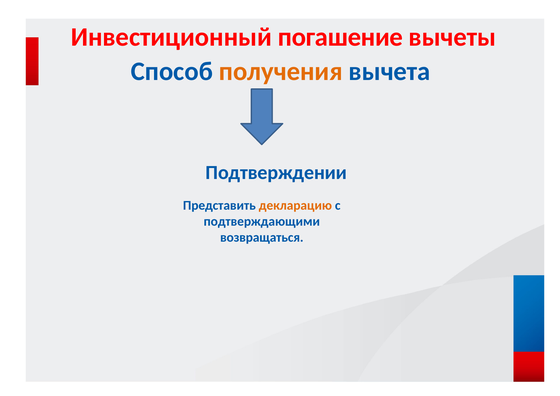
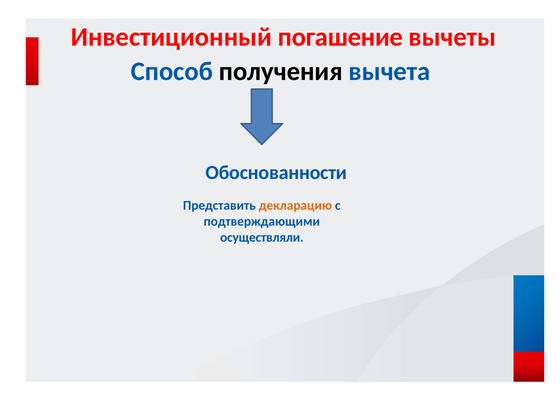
получения colour: orange -> black
Подтверждении: Подтверждении -> Обоснованности
возвращаться: возвращаться -> осуществляли
